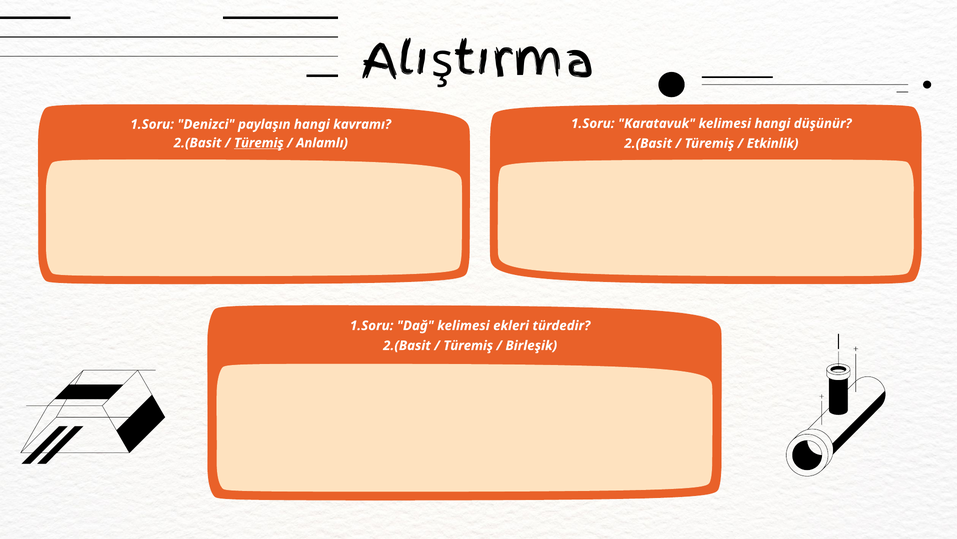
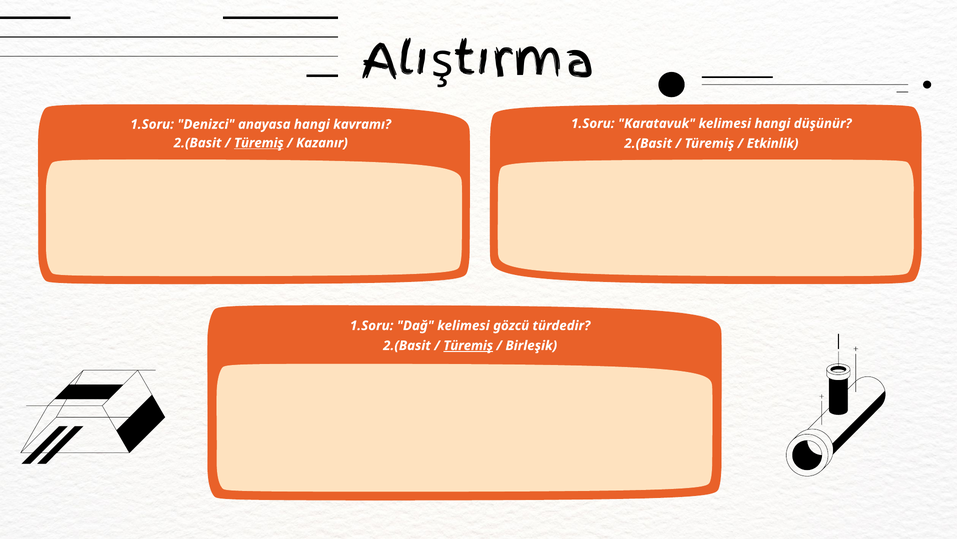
paylaşın: paylaşın -> anayasa
Anlamlı: Anlamlı -> Kazanır
ekleri: ekleri -> gözcü
Türemiş at (468, 345) underline: none -> present
